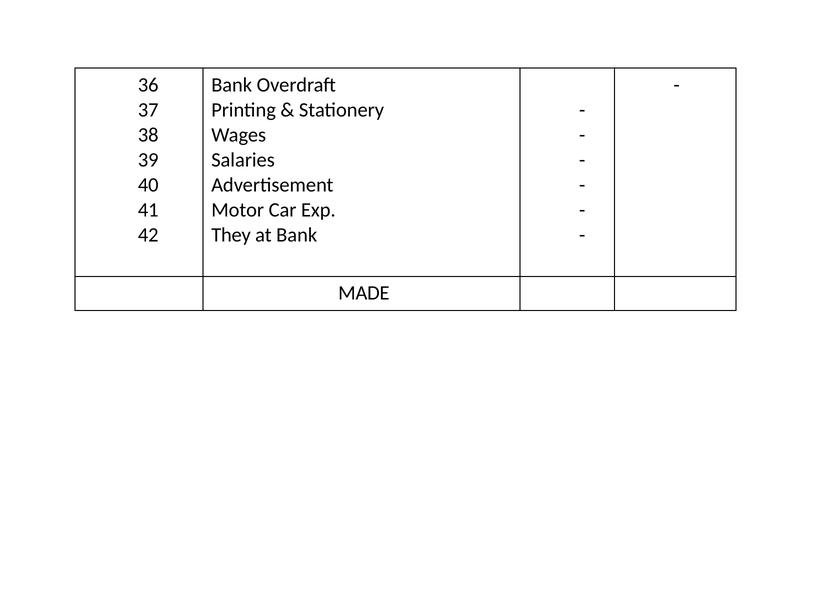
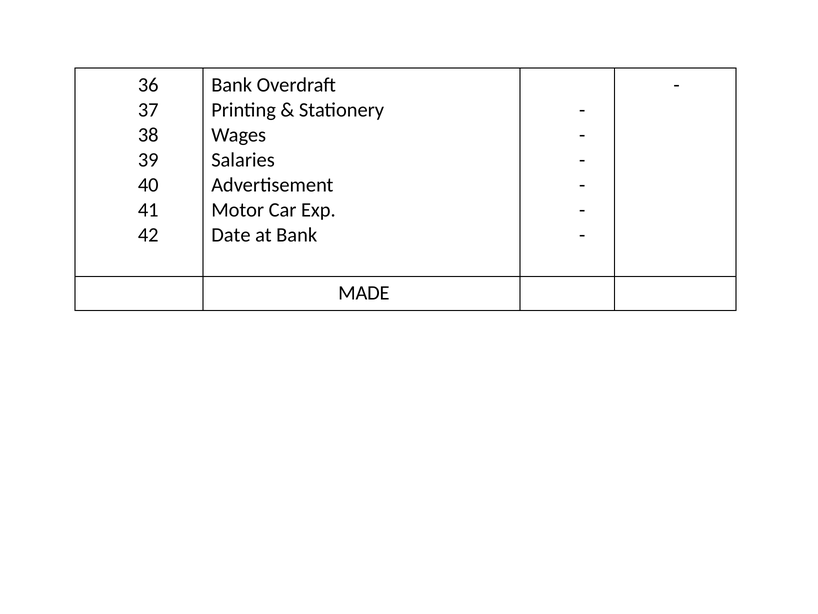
They: They -> Date
